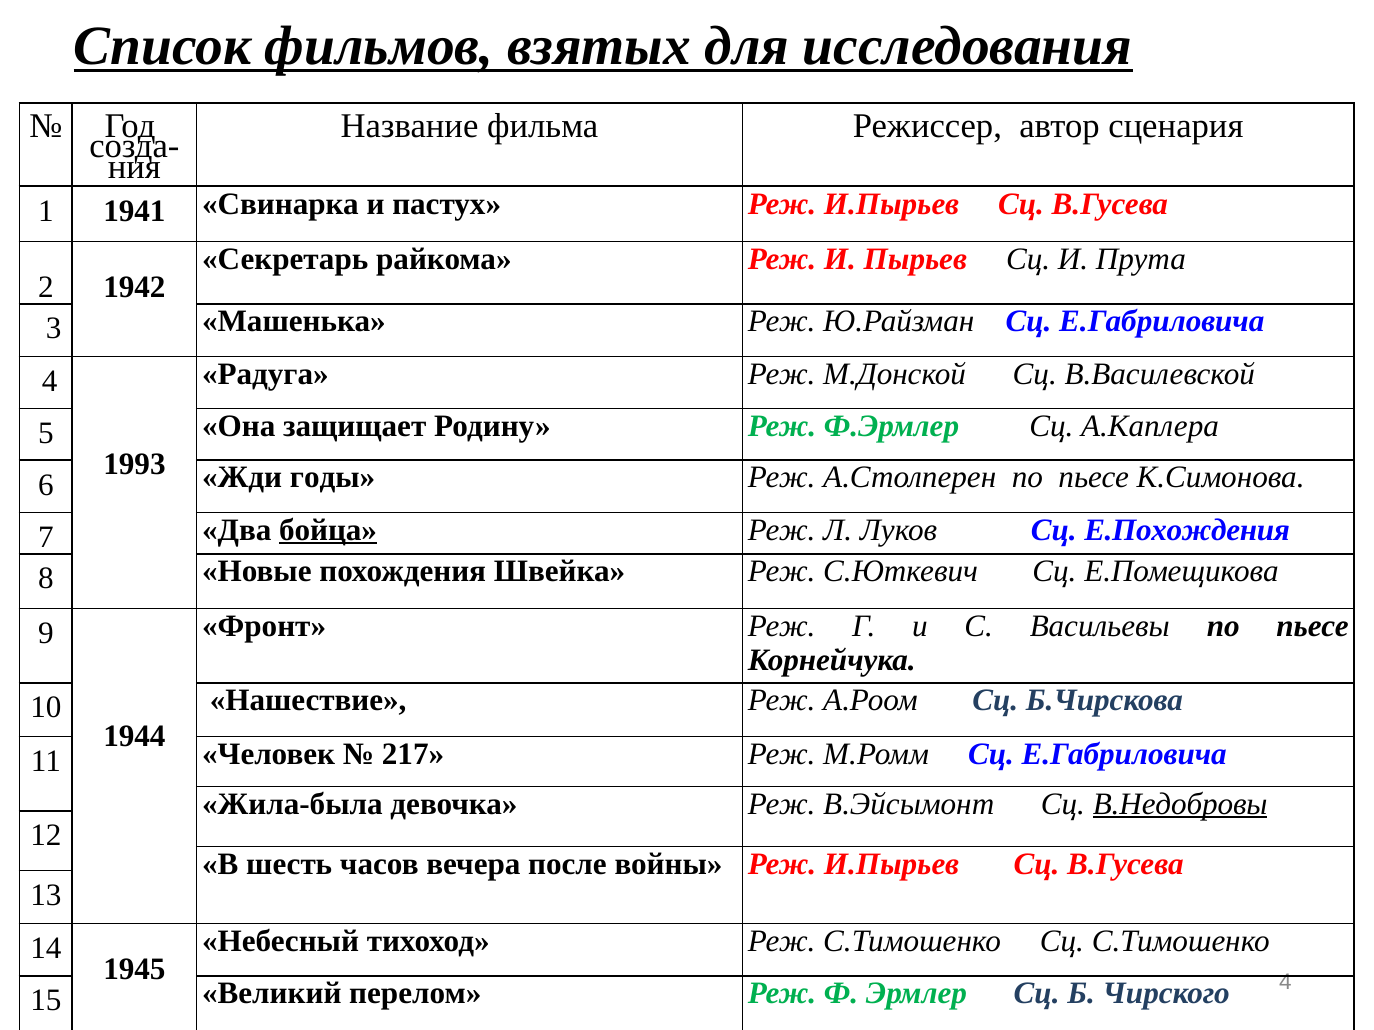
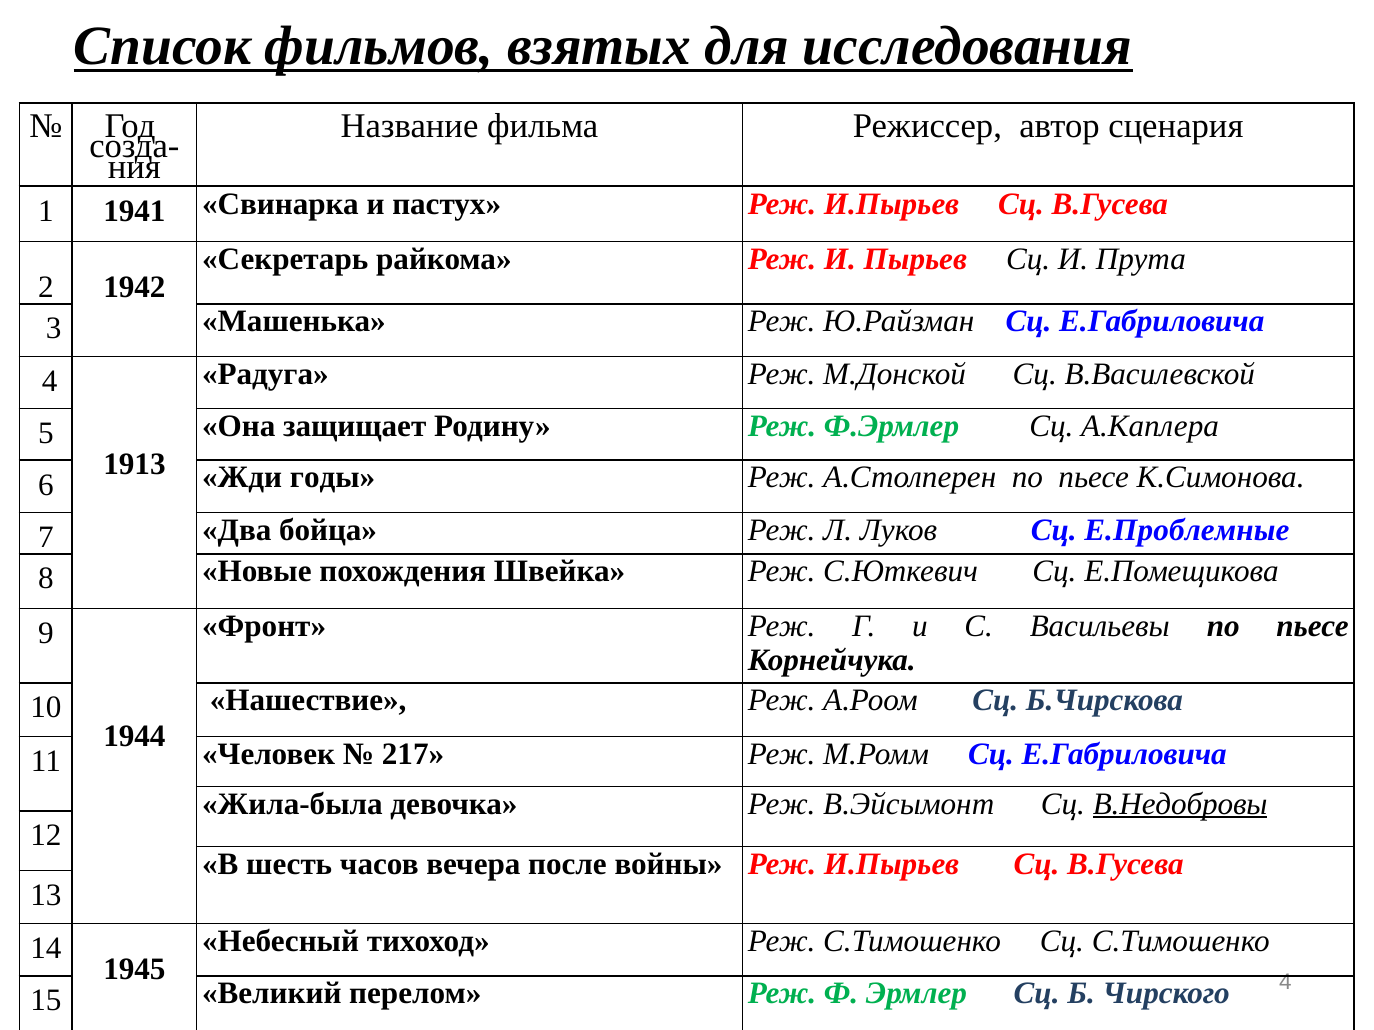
1993: 1993 -> 1913
бойца underline: present -> none
Е.Похождения: Е.Похождения -> Е.Проблемные
